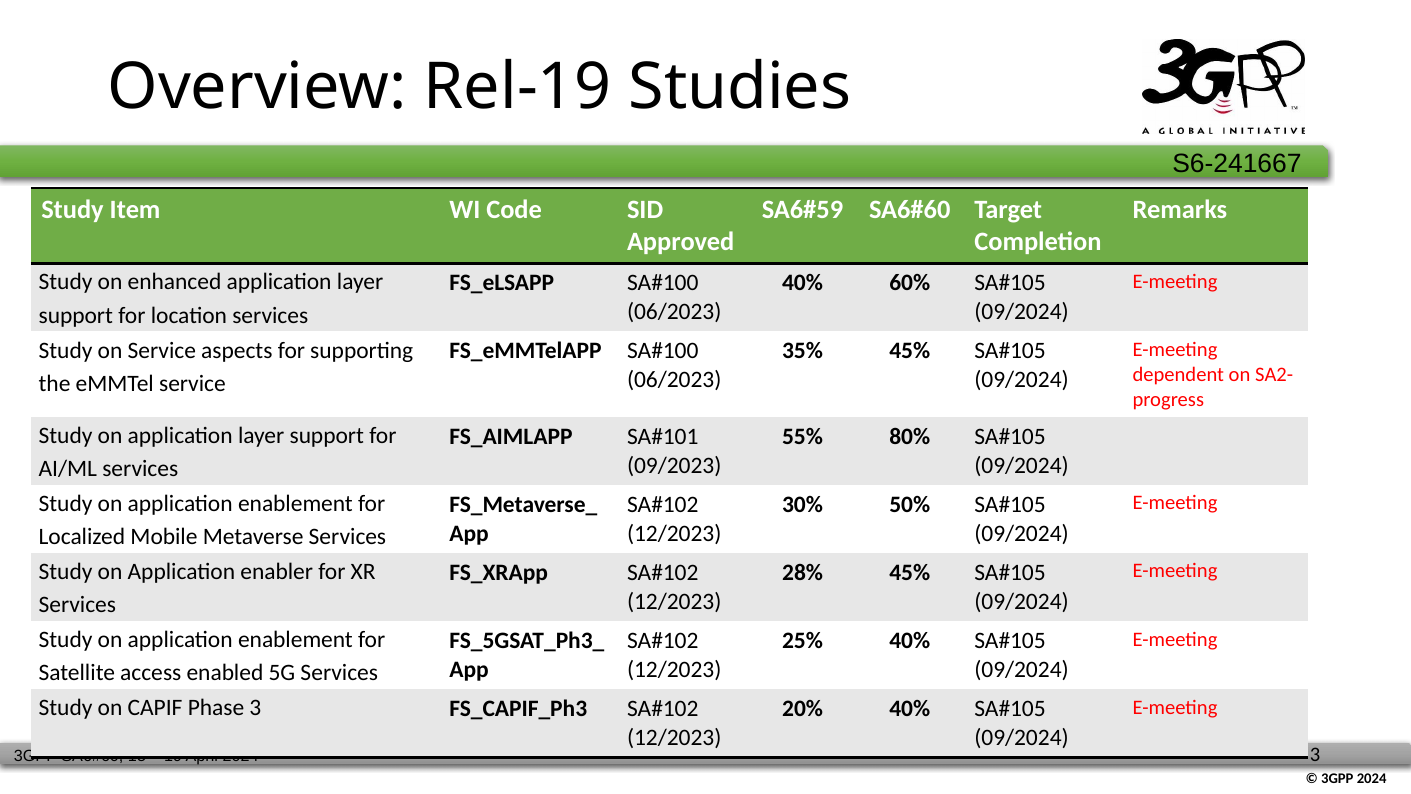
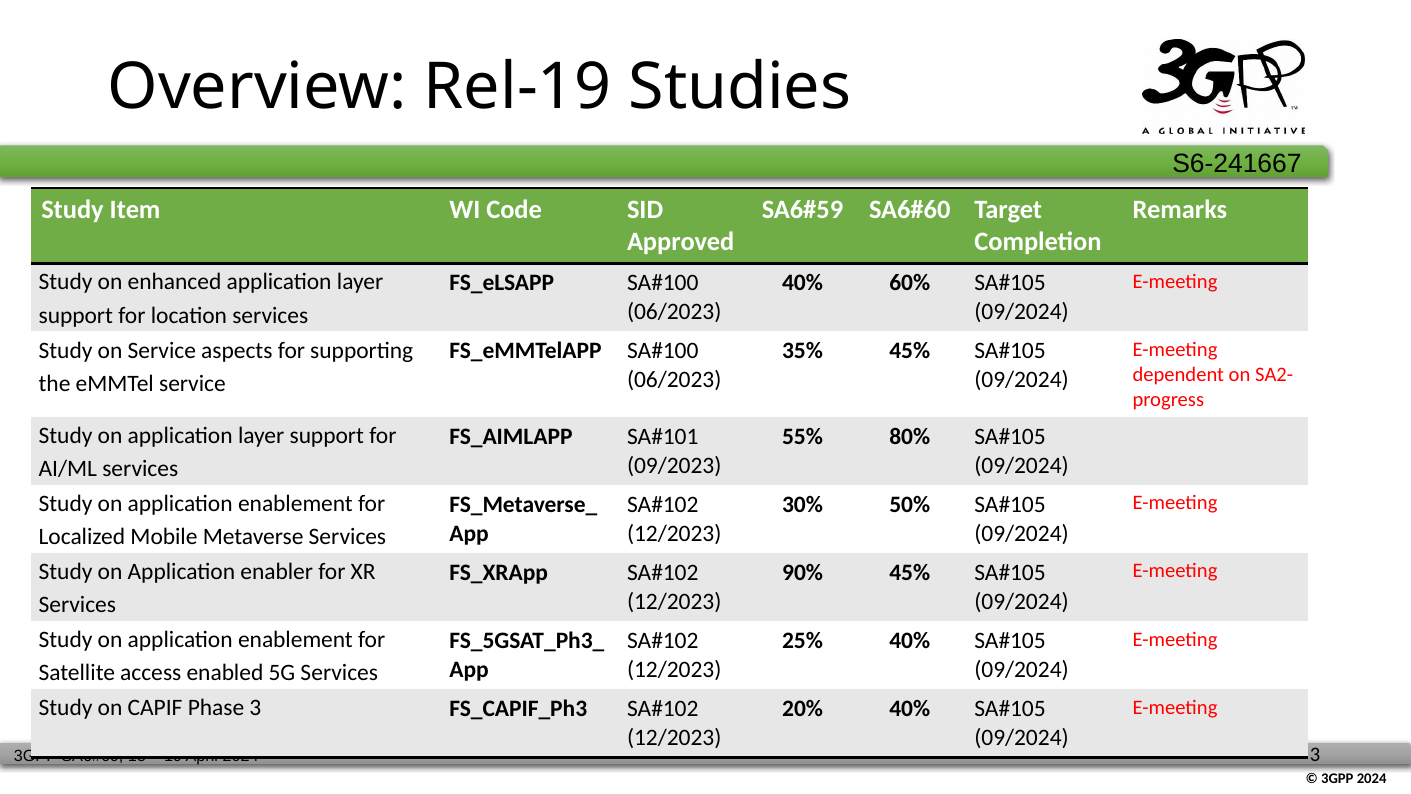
28%: 28% -> 90%
